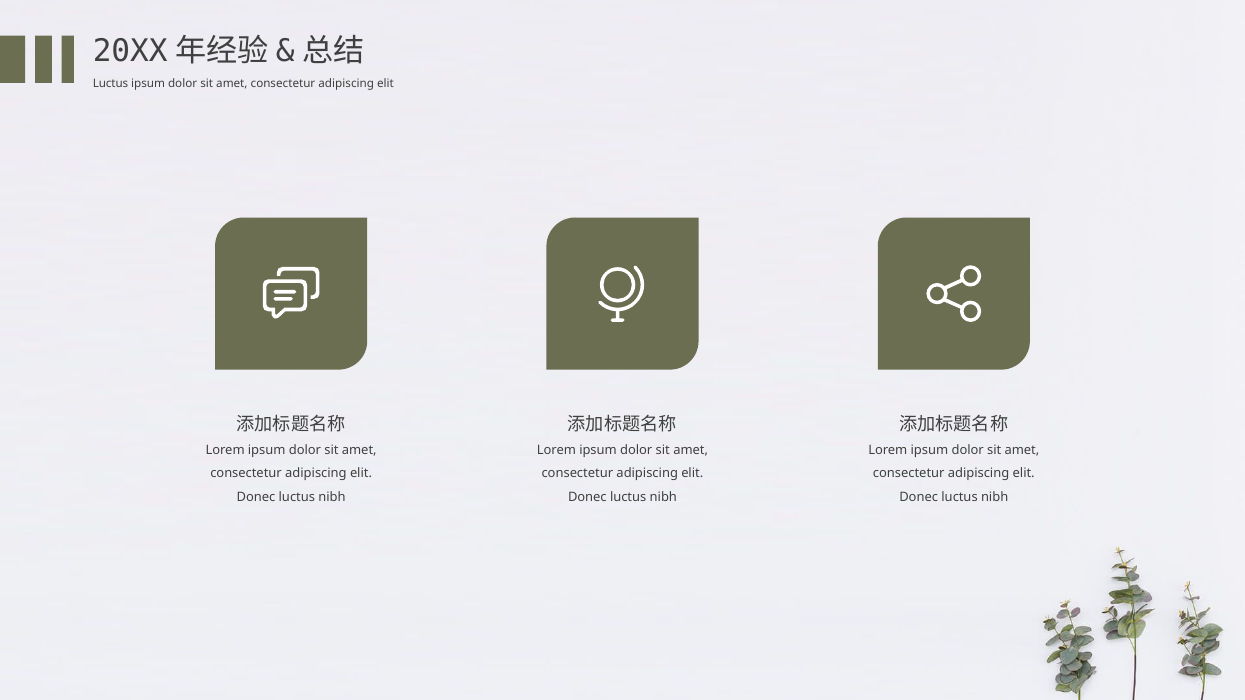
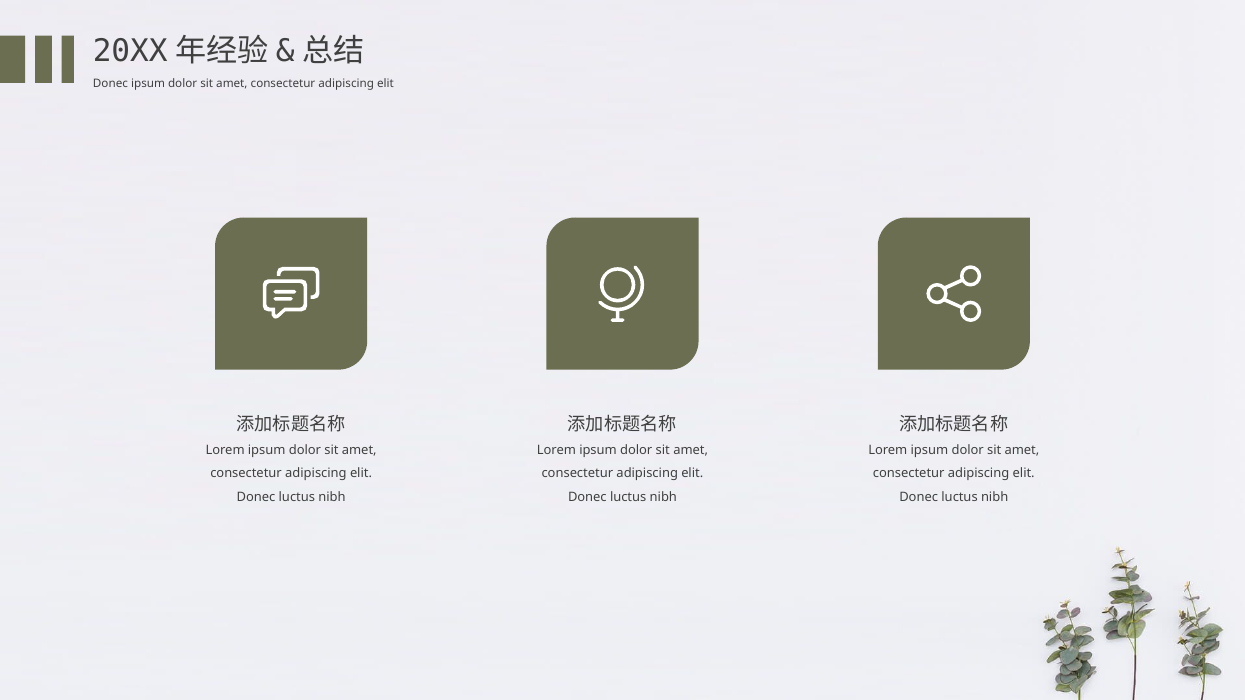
Luctus at (110, 84): Luctus -> Donec
